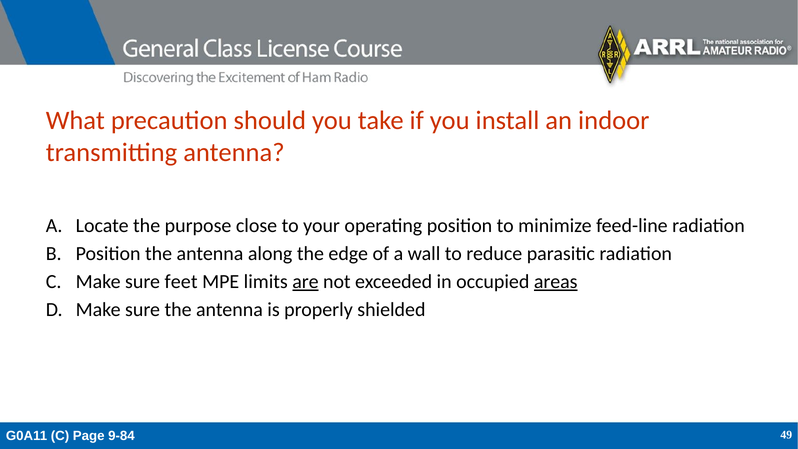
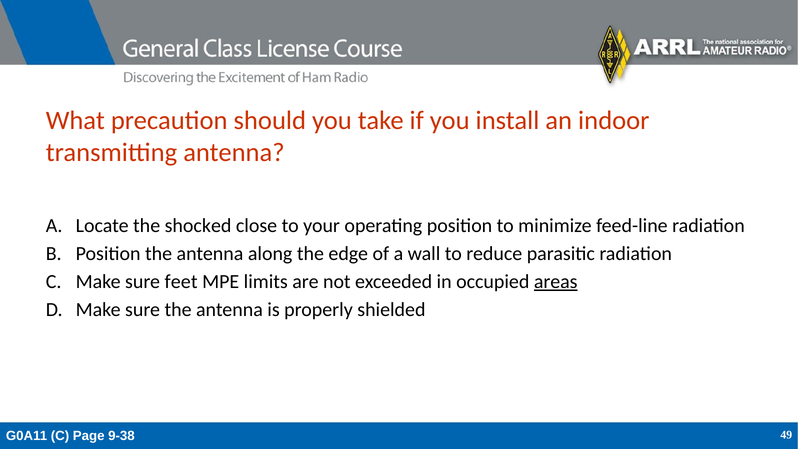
purpose: purpose -> shocked
are underline: present -> none
9-84: 9-84 -> 9-38
